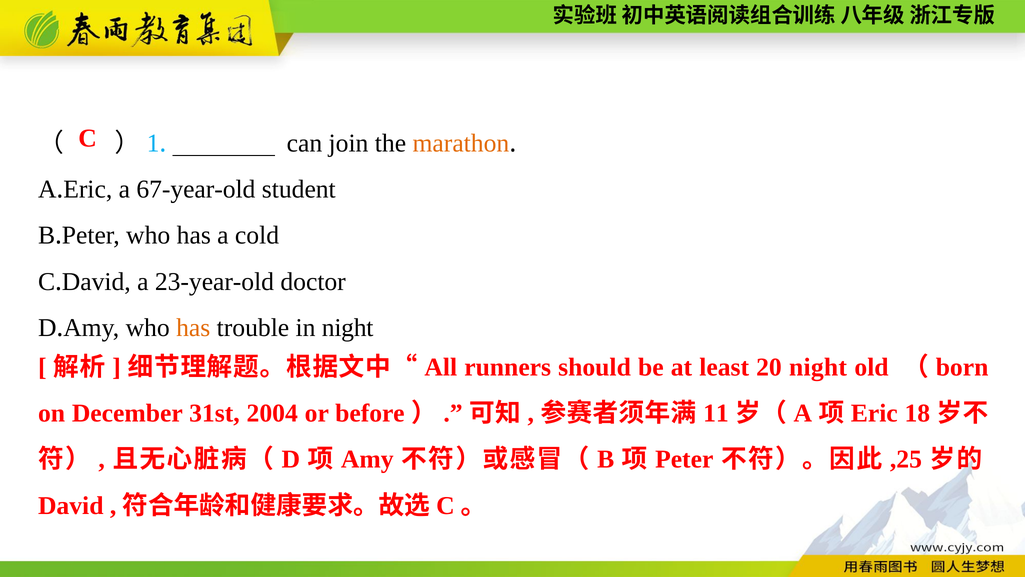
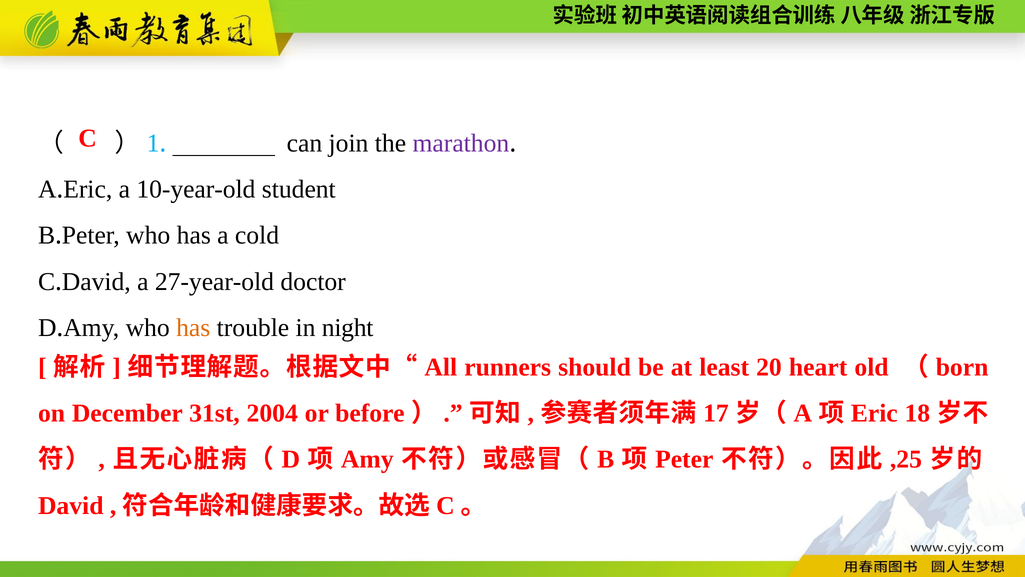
marathon colour: orange -> purple
67-year-old: 67-year-old -> 10-year-old
23-year-old: 23-year-old -> 27-year-old
20 night: night -> heart
11: 11 -> 17
